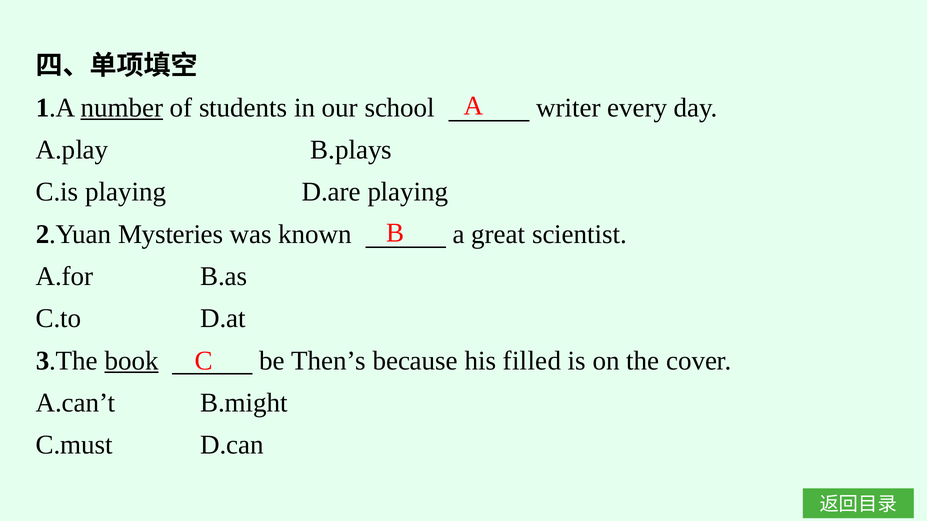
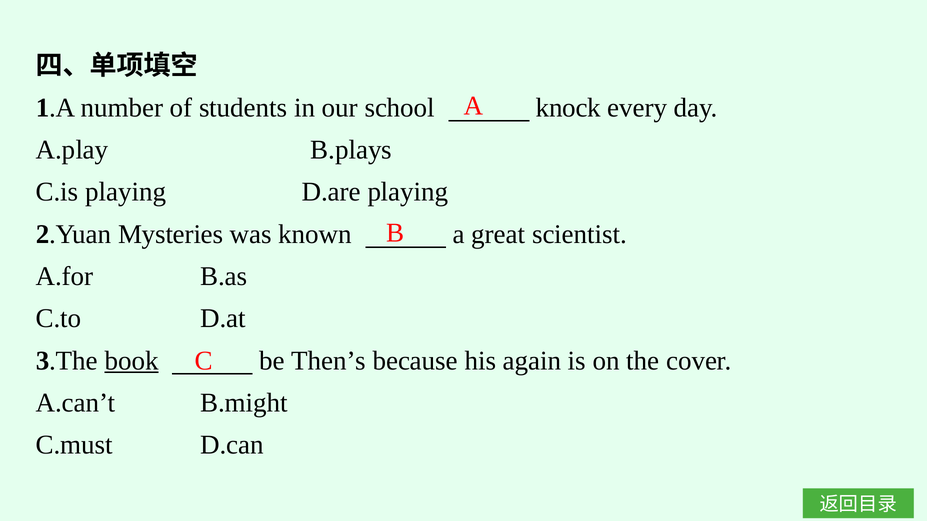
number underline: present -> none
writer: writer -> knock
filled: filled -> again
